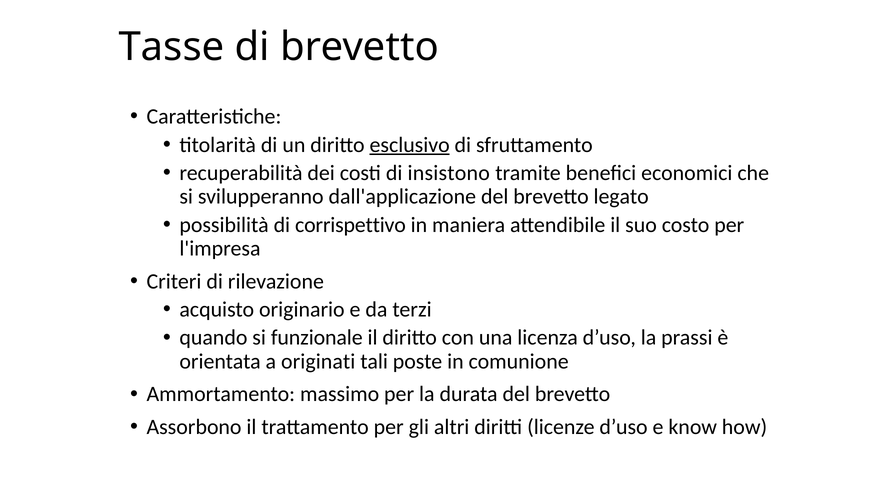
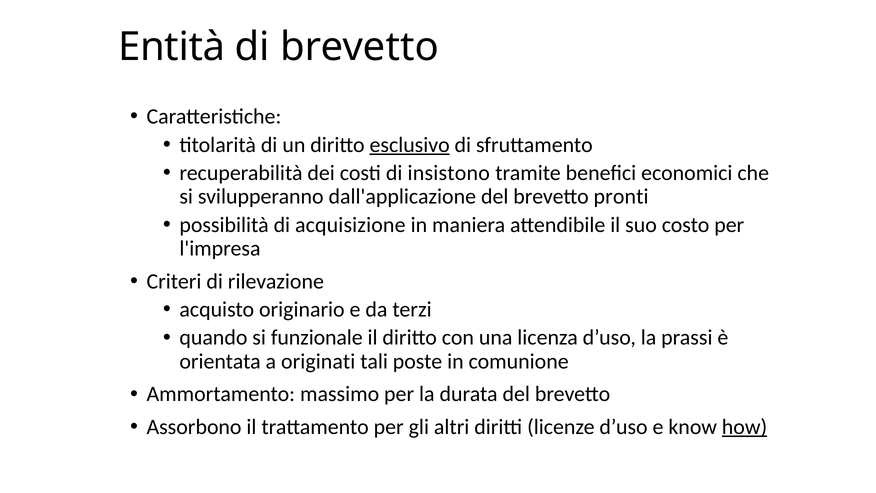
Tasse: Tasse -> Entità
legato: legato -> pronti
corrispettivo: corrispettivo -> acquisizione
how underline: none -> present
